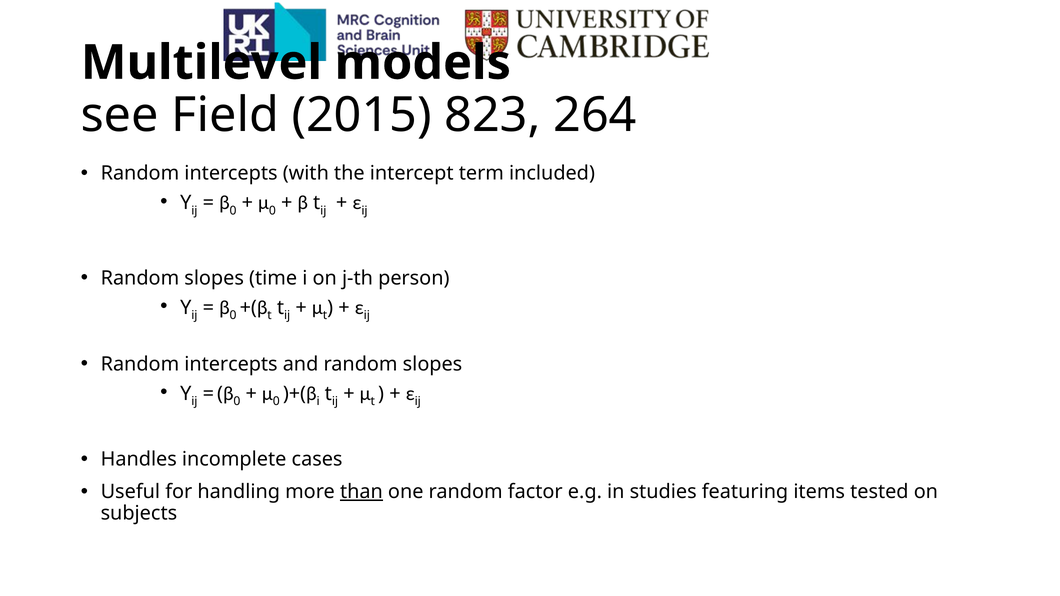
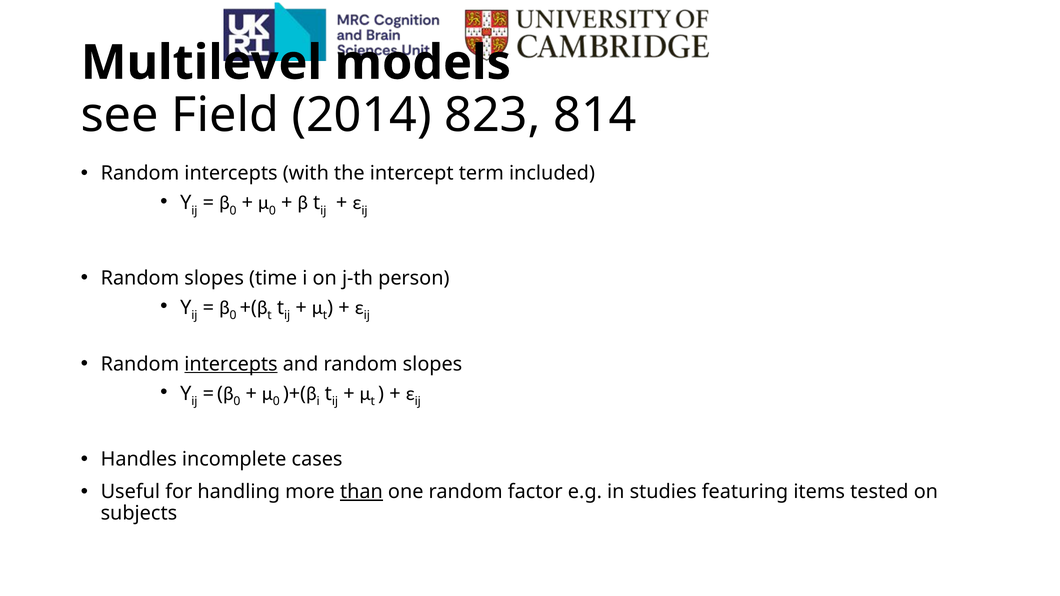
2015: 2015 -> 2014
264: 264 -> 814
intercepts at (231, 364) underline: none -> present
